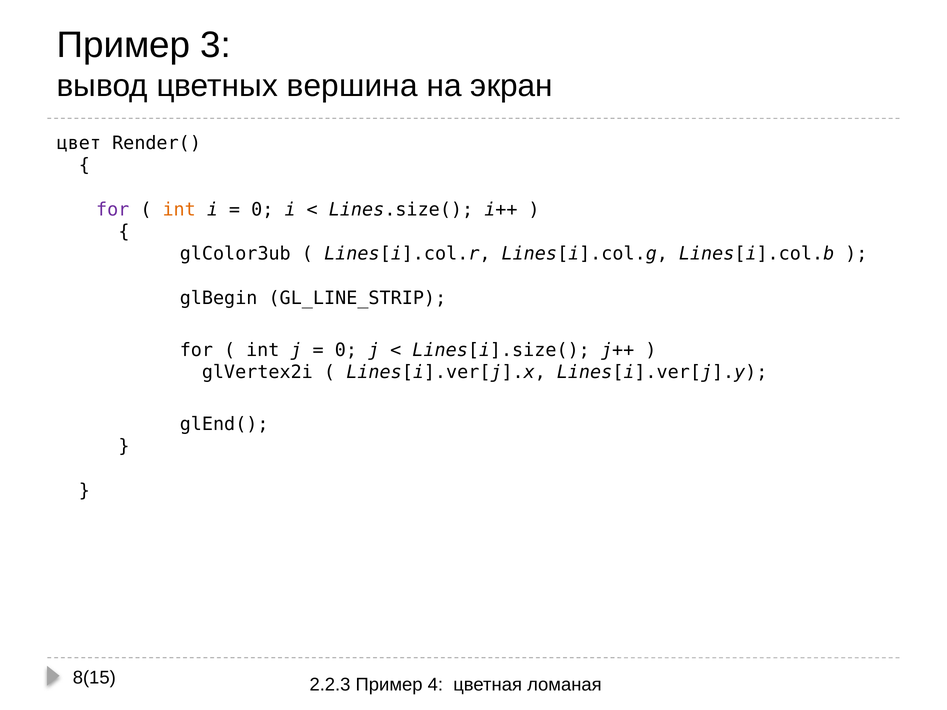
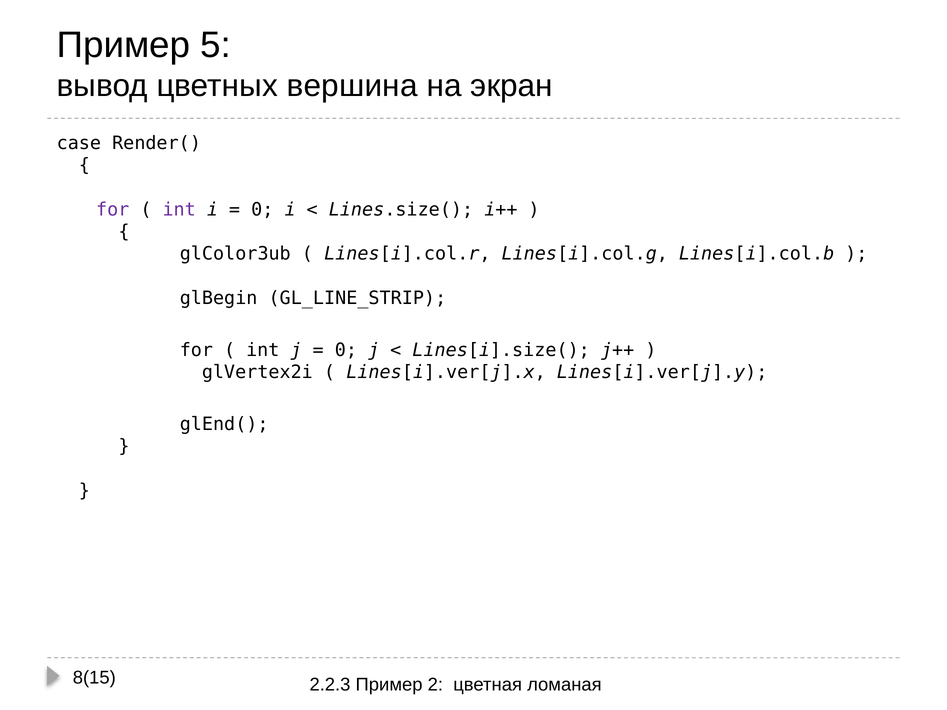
3: 3 -> 5
цвет: цвет -> case
int at (179, 210) colour: orange -> purple
4: 4 -> 2
